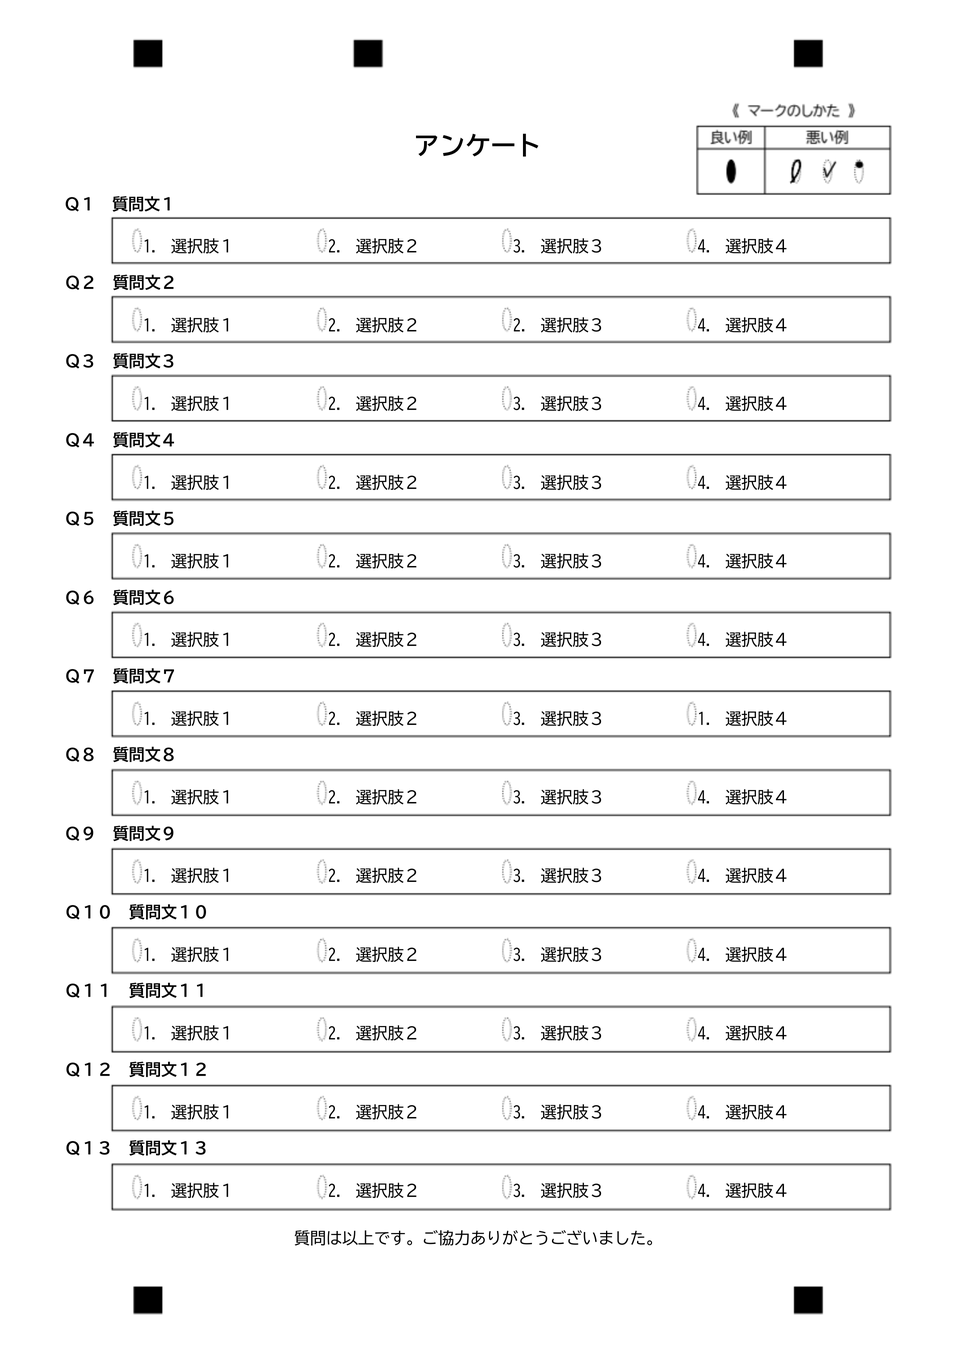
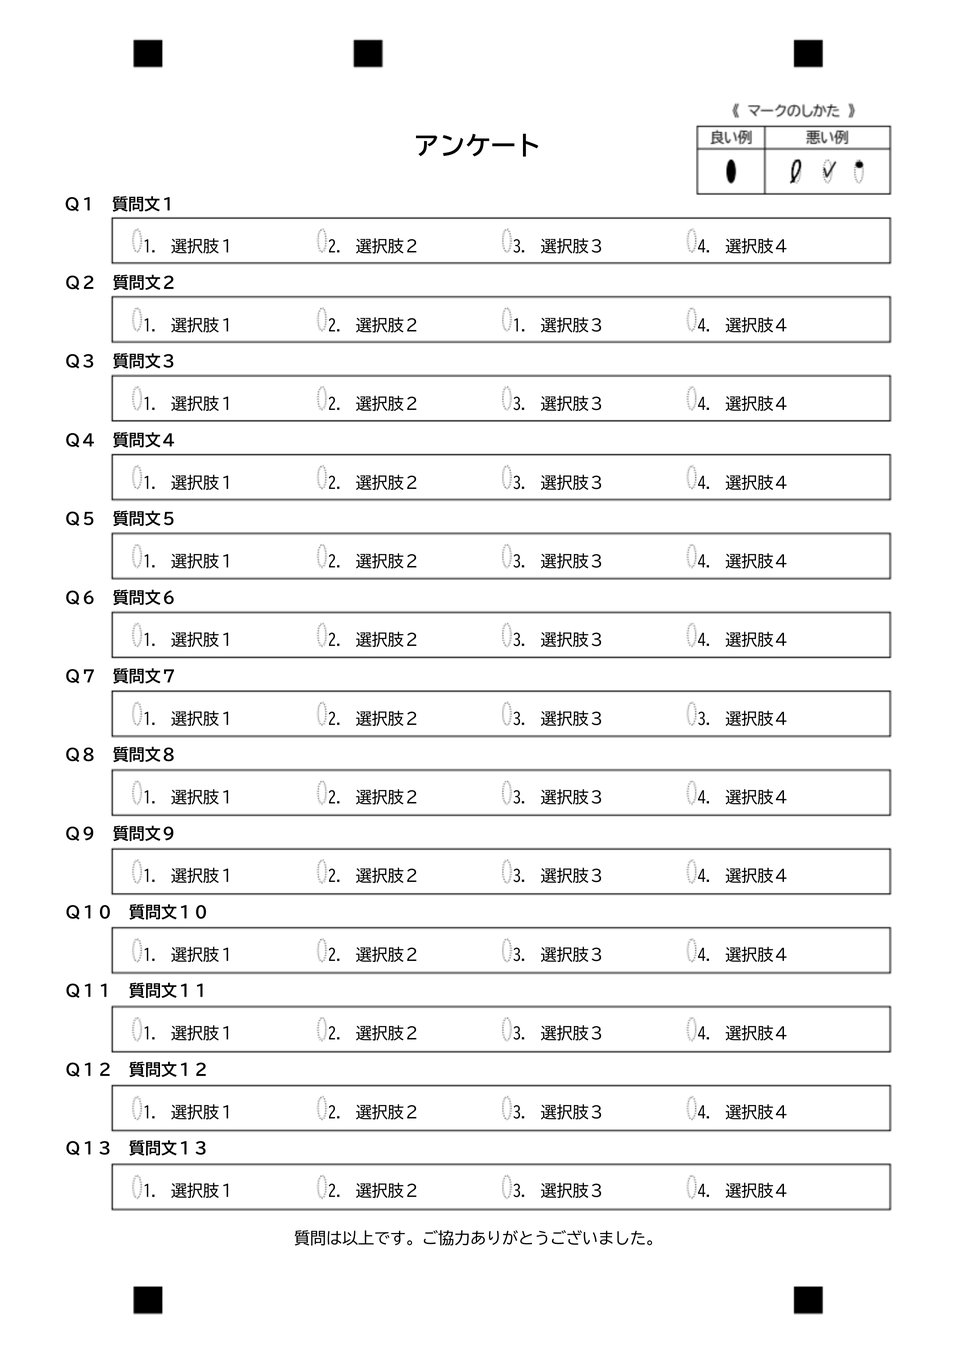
2 at (521, 326): 2 -> 1
1 at (706, 719): 1 -> 3
